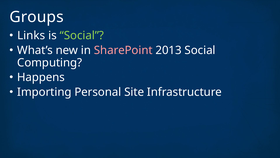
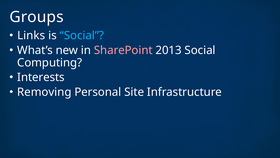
Social at (82, 35) colour: light green -> light blue
Happens: Happens -> Interests
Importing: Importing -> Removing
